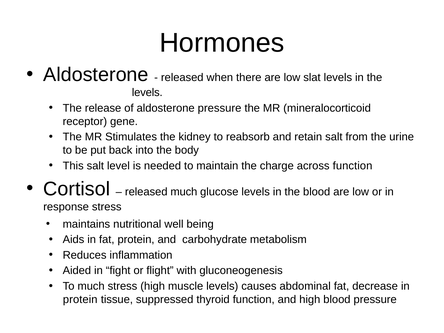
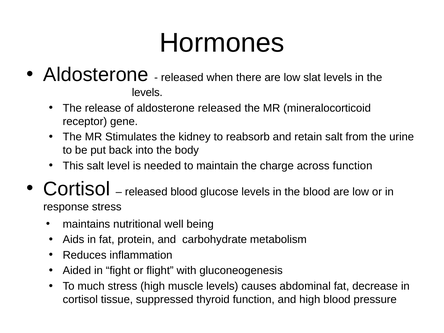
aldosterone pressure: pressure -> released
released much: much -> blood
protein at (80, 300): protein -> cortisol
